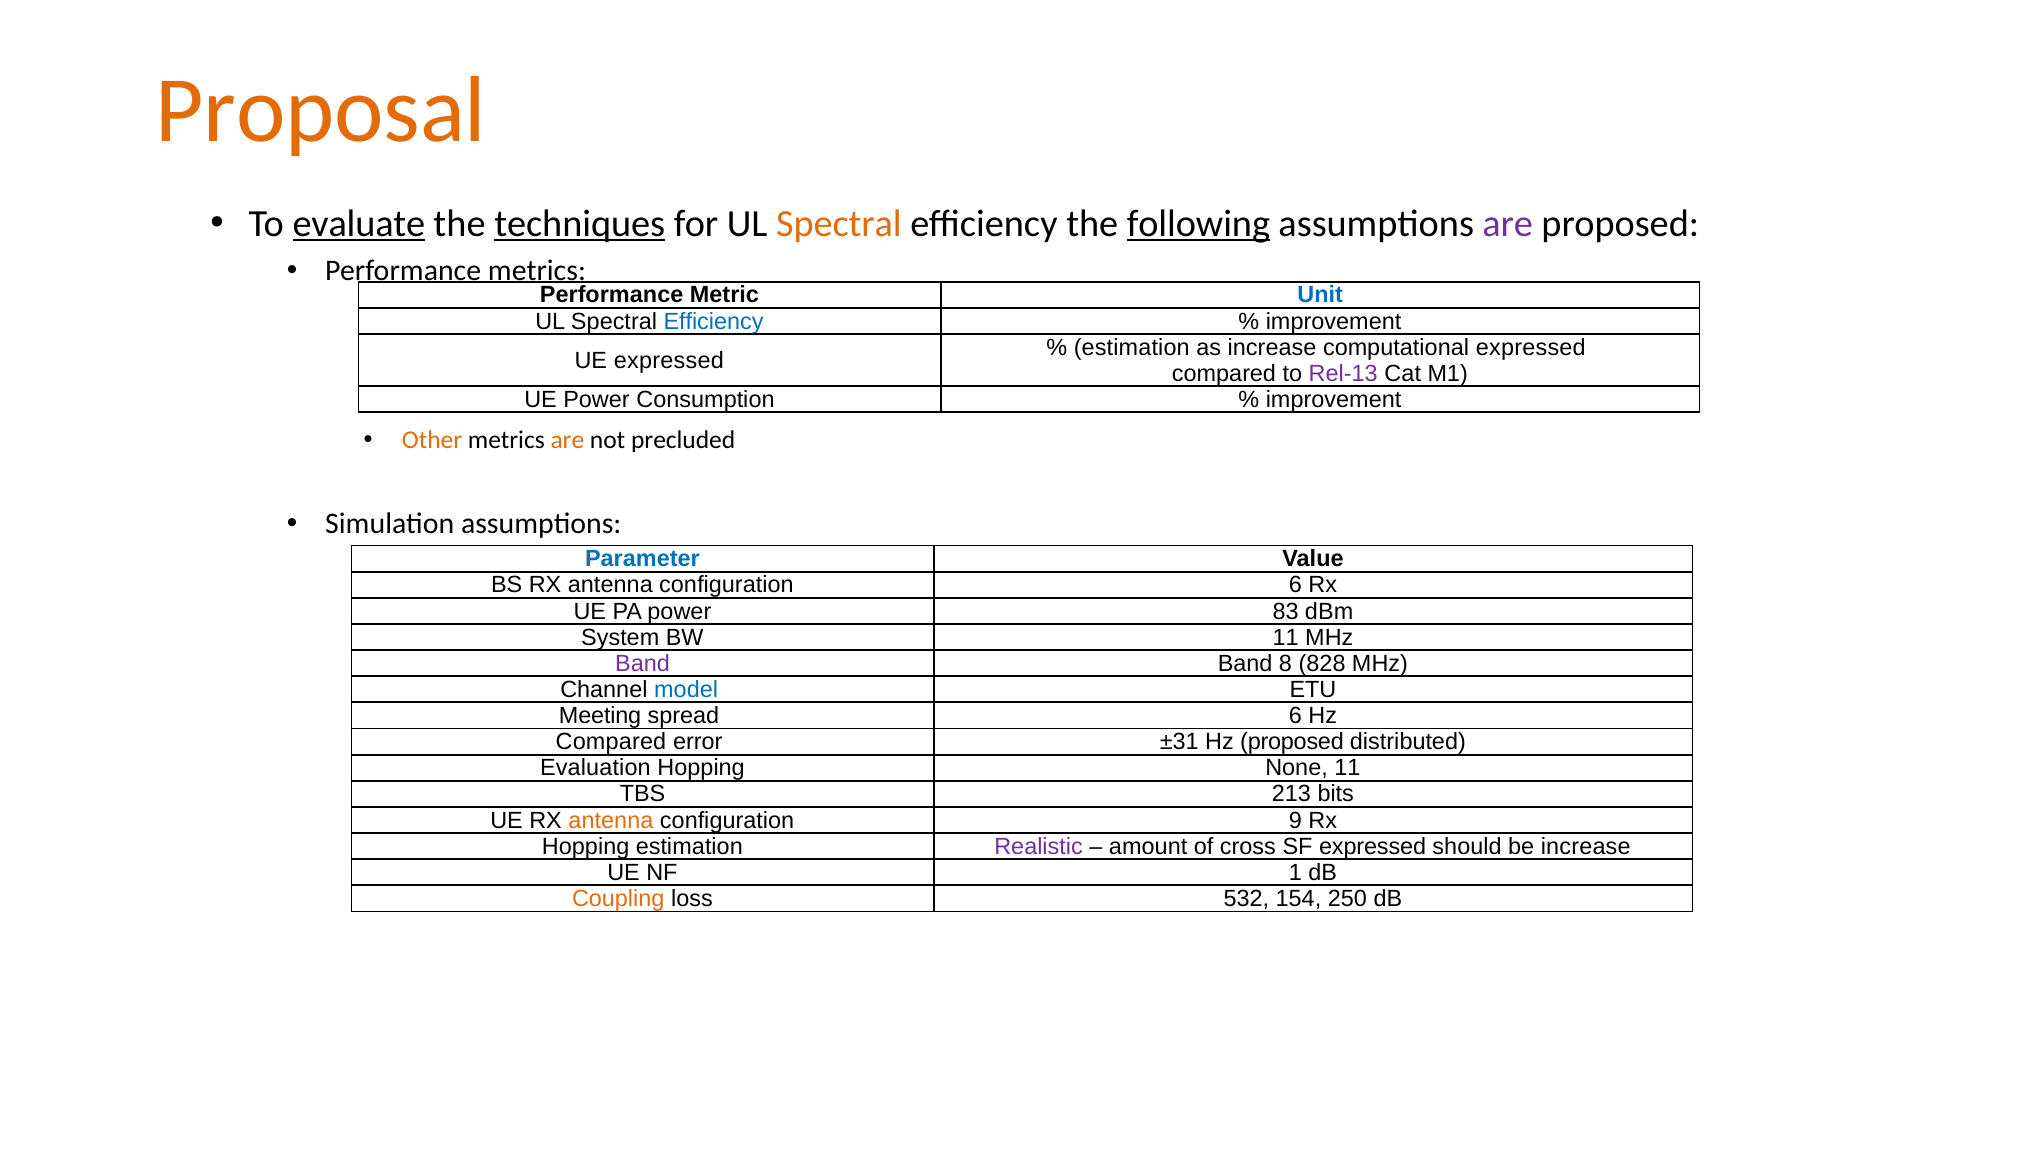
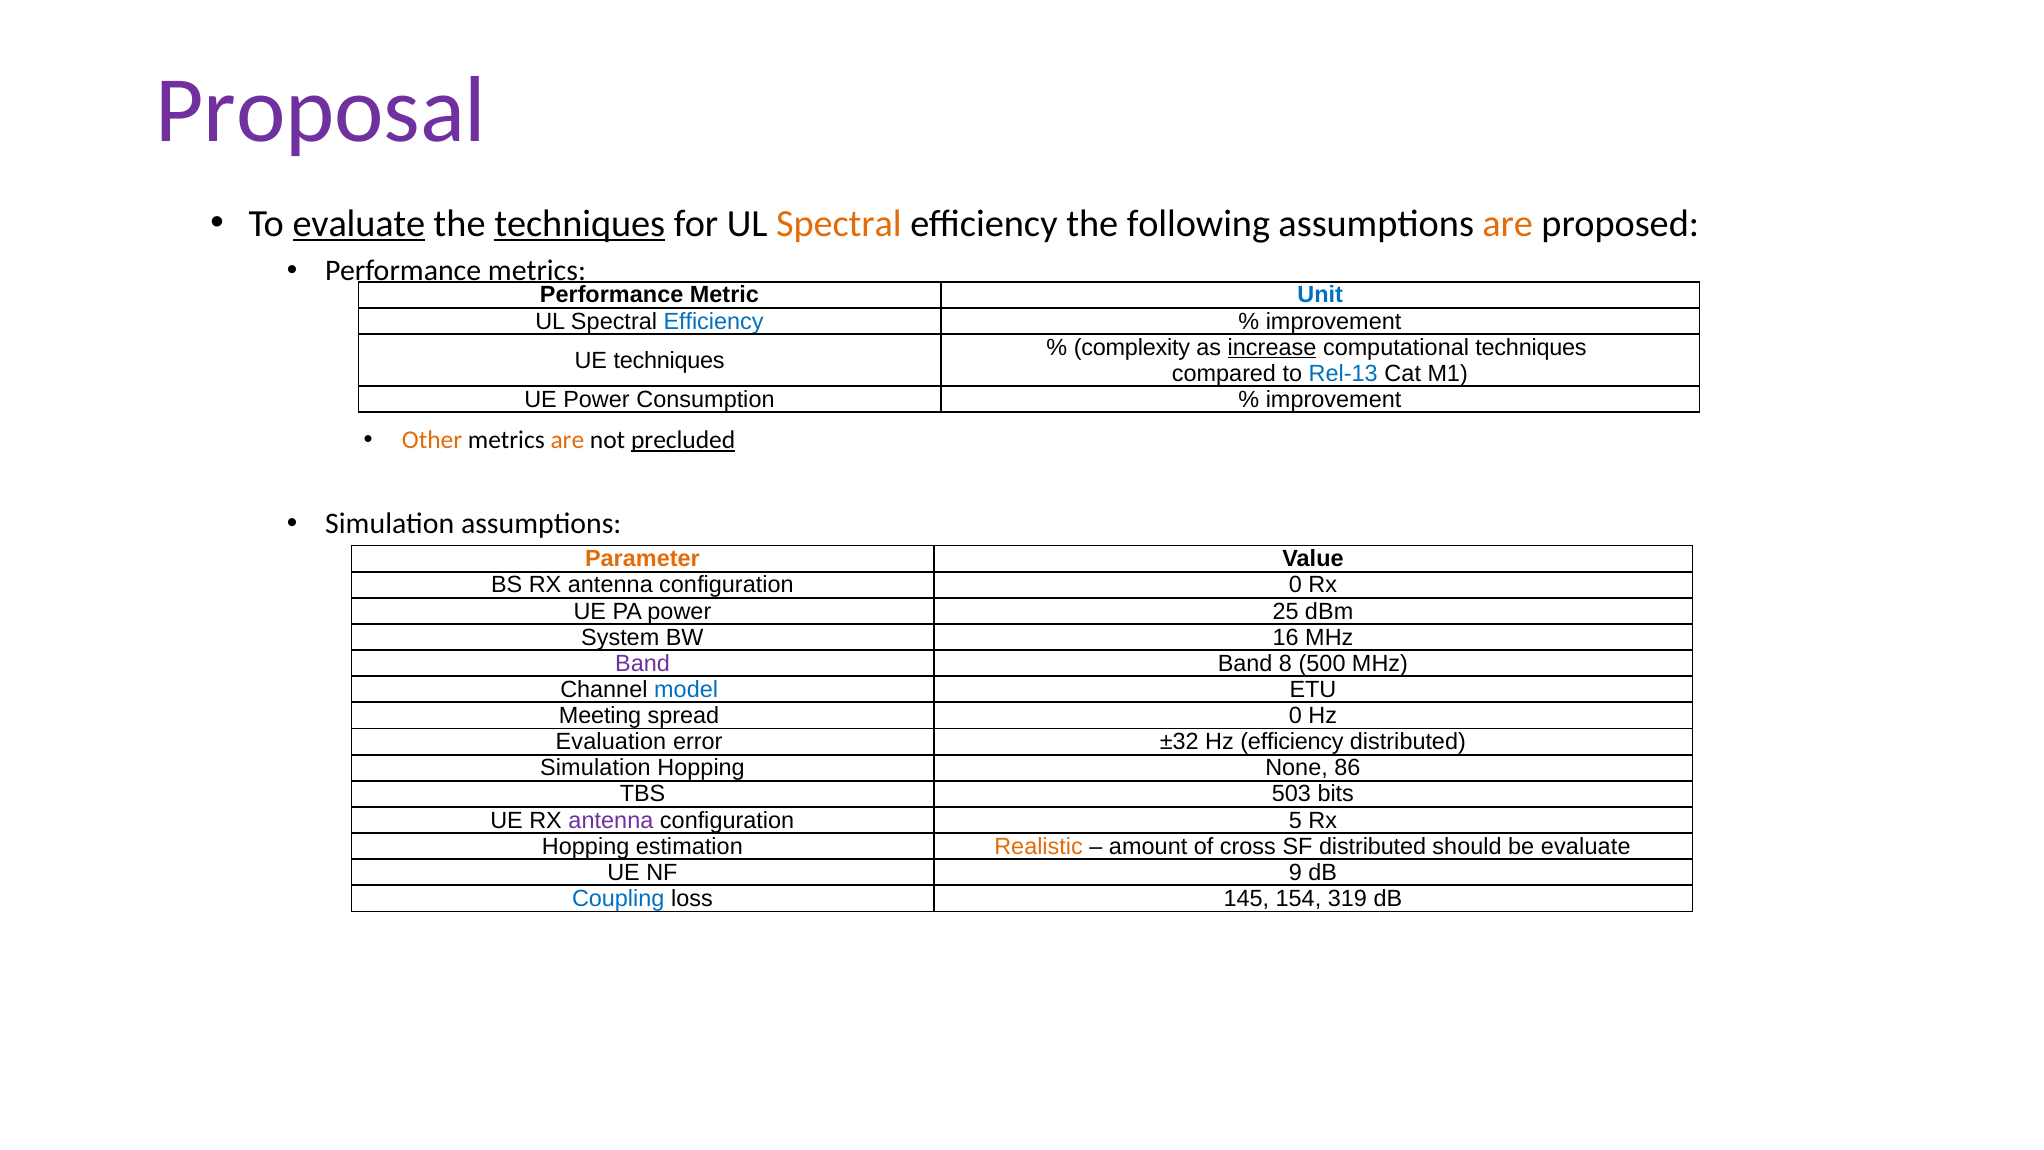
Proposal colour: orange -> purple
following underline: present -> none
are at (1508, 224) colour: purple -> orange
estimation at (1132, 347): estimation -> complexity
increase at (1272, 347) underline: none -> present
computational expressed: expressed -> techniques
UE expressed: expressed -> techniques
Rel-13 colour: purple -> blue
precluded underline: none -> present
Parameter colour: blue -> orange
configuration 6: 6 -> 0
83: 83 -> 25
BW 11: 11 -> 16
828: 828 -> 500
spread 6: 6 -> 0
Compared at (611, 742): Compared -> Evaluation
±31: ±31 -> ±32
Hz proposed: proposed -> efficiency
Evaluation at (595, 768): Evaluation -> Simulation
None 11: 11 -> 86
213: 213 -> 503
antenna at (611, 820) colour: orange -> purple
9: 9 -> 5
Realistic colour: purple -> orange
SF expressed: expressed -> distributed
be increase: increase -> evaluate
1: 1 -> 9
Coupling colour: orange -> blue
532: 532 -> 145
250: 250 -> 319
